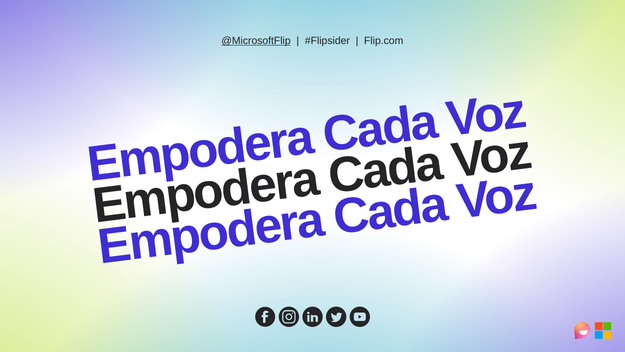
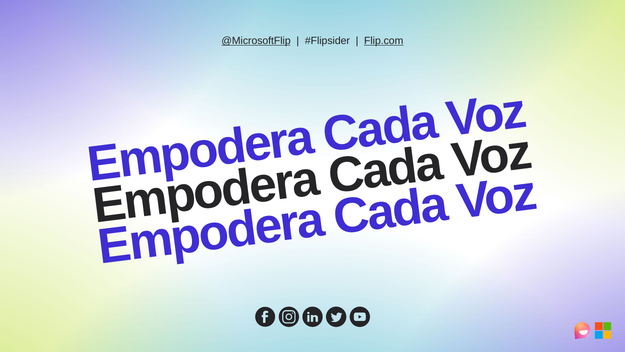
Flip.com underline: none -> present
